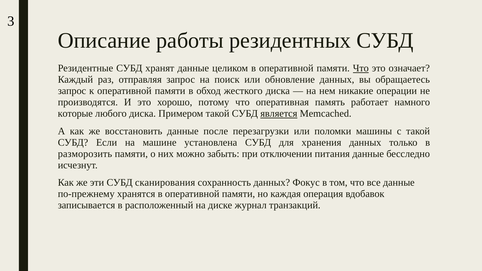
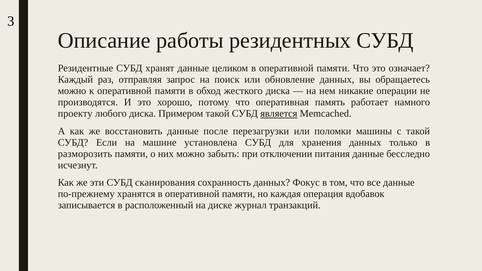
Что at (361, 68) underline: present -> none
запрос at (72, 91): запрос -> можно
которые: которые -> проекту
